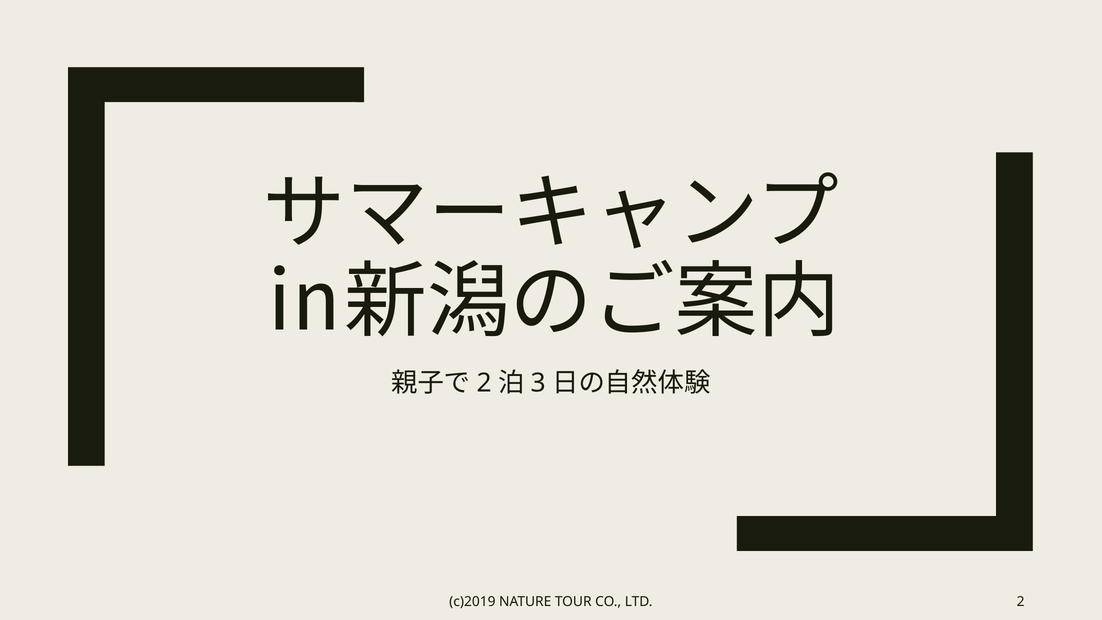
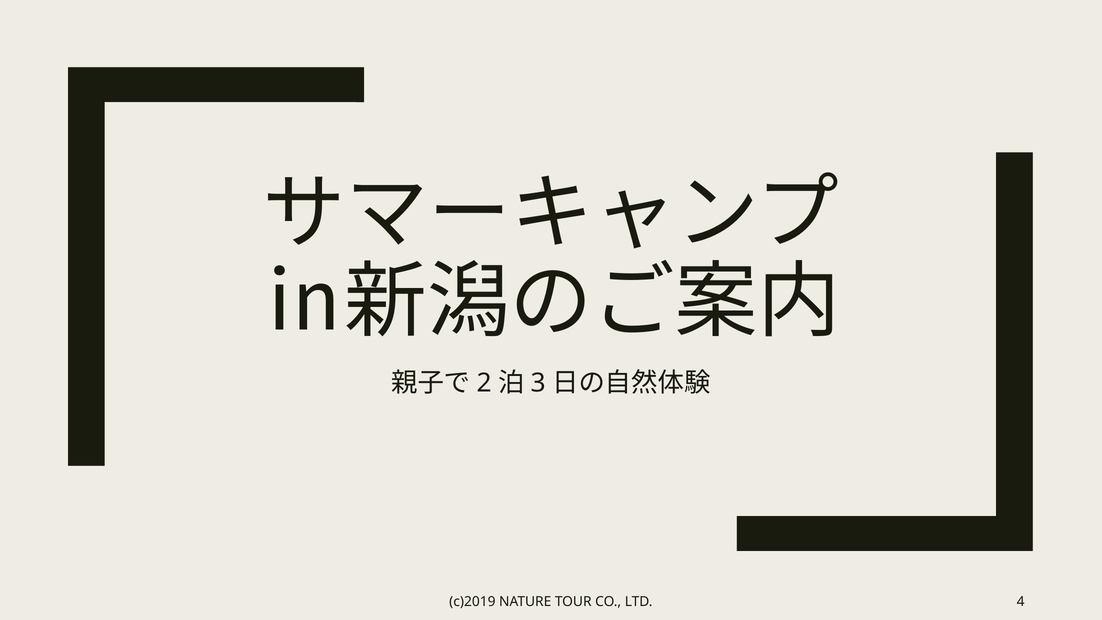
LTD 2: 2 -> 4
